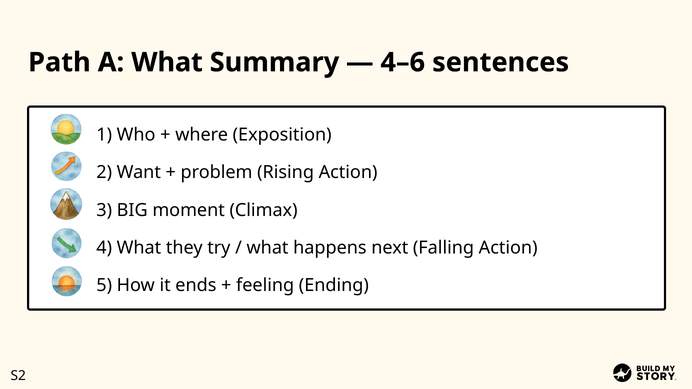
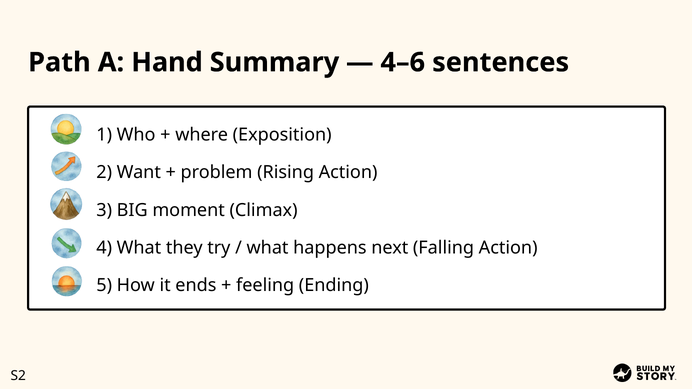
A What: What -> Hand
